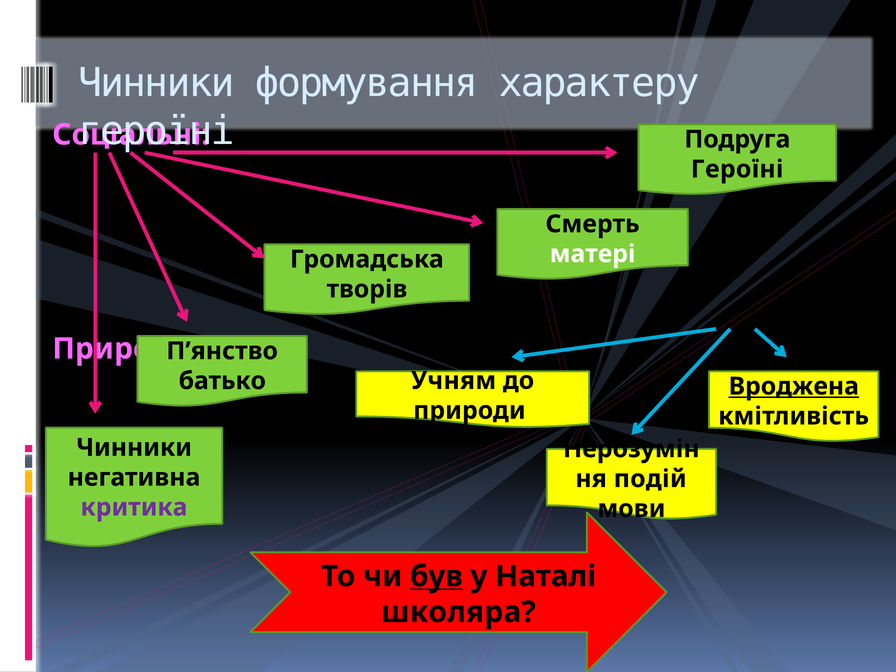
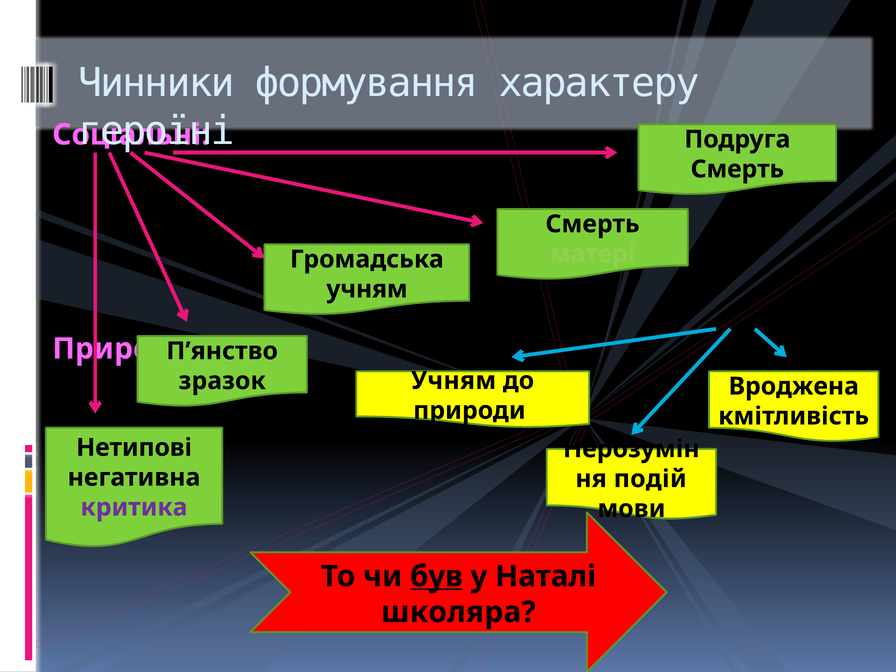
Героїні at (737, 169): Героїні -> Смерть
матері colour: white -> light green
творів at (367, 289): творів -> учням
батько: батько -> зразок
Вроджена underline: present -> none
Чинники at (134, 448): Чинники -> Нетипові
